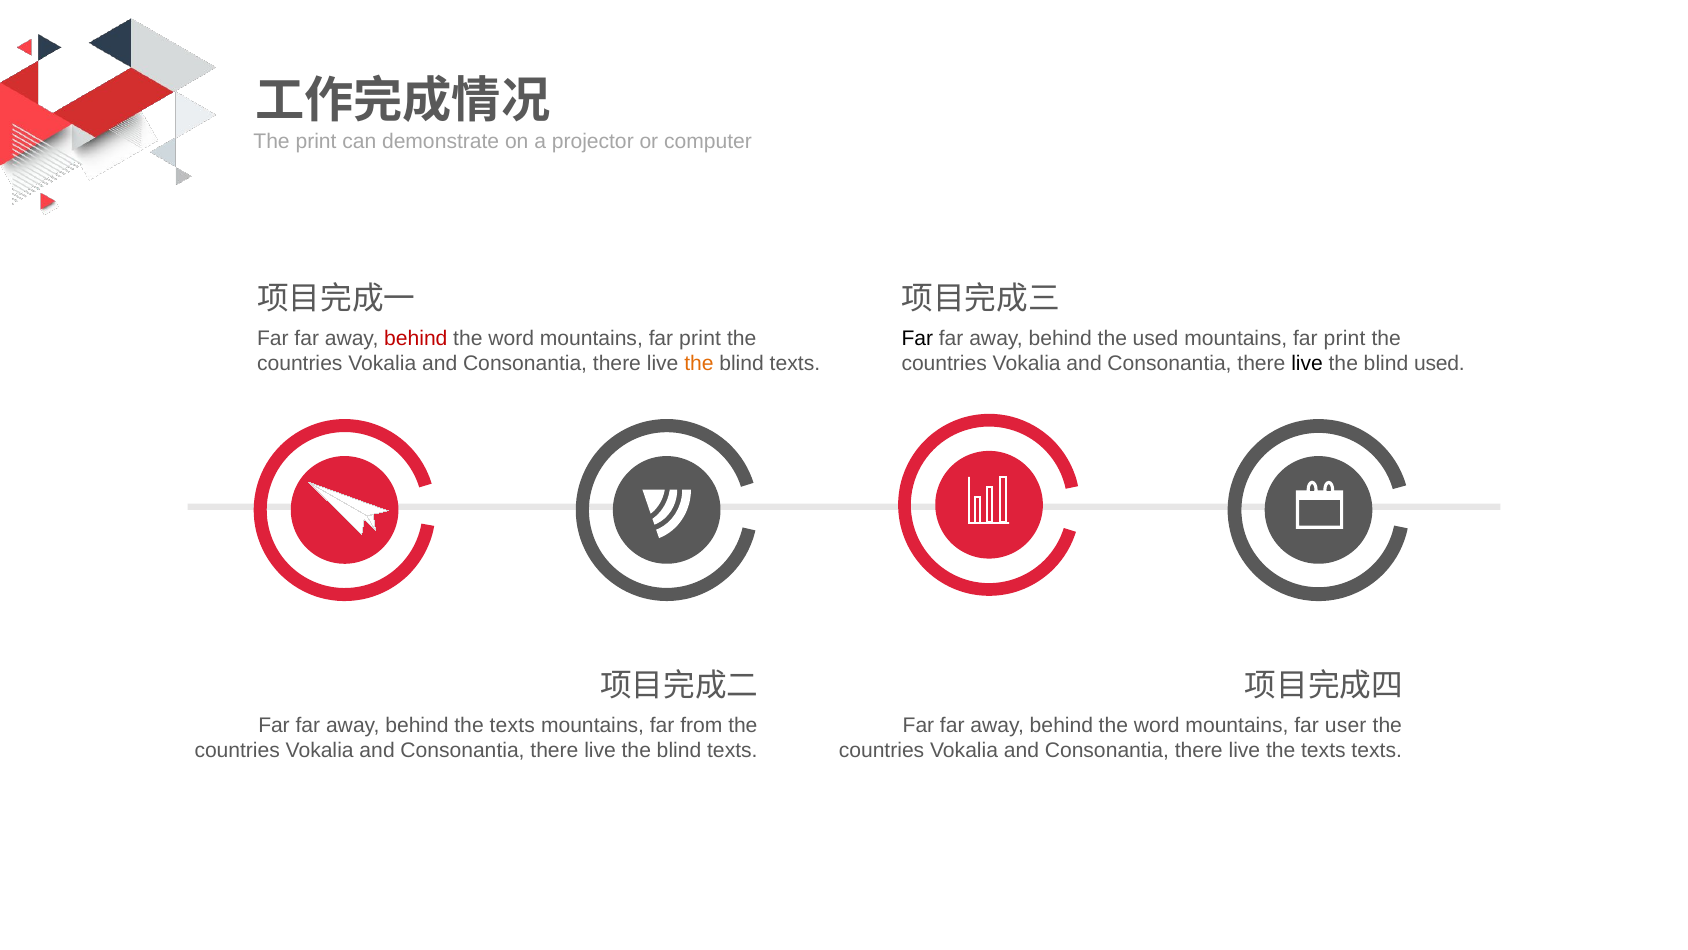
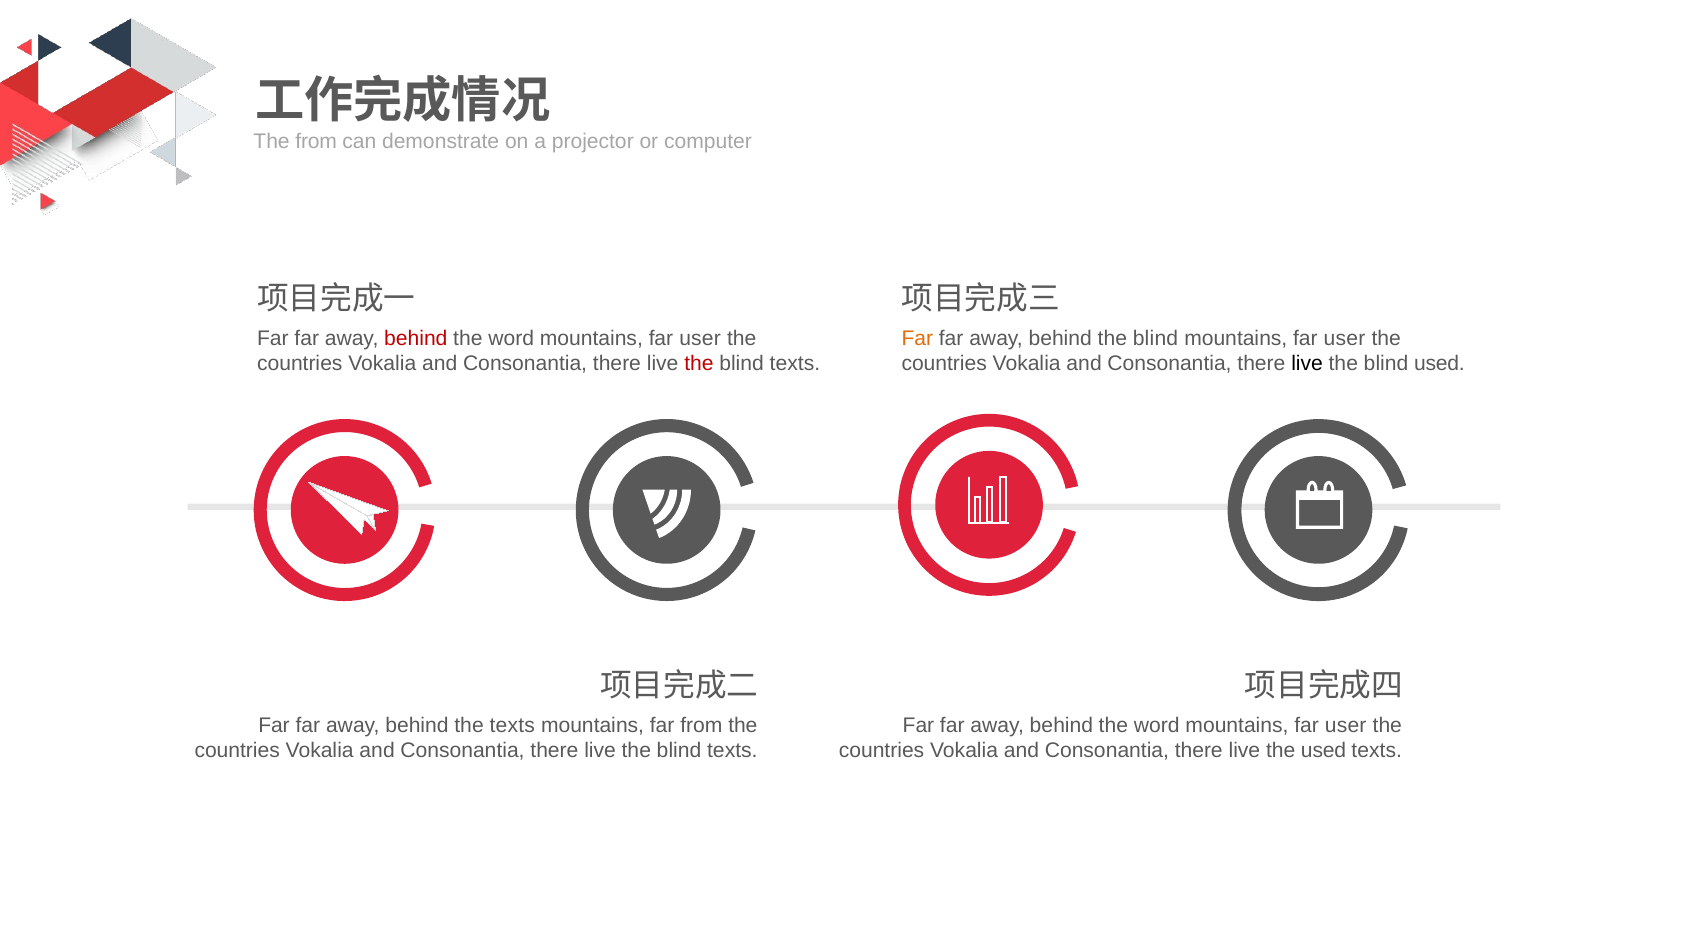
The print: print -> from
print at (700, 338): print -> user
Far at (917, 338) colour: black -> orange
behind the used: used -> blind
print at (1345, 338): print -> user
the at (699, 363) colour: orange -> red
live the texts: texts -> used
